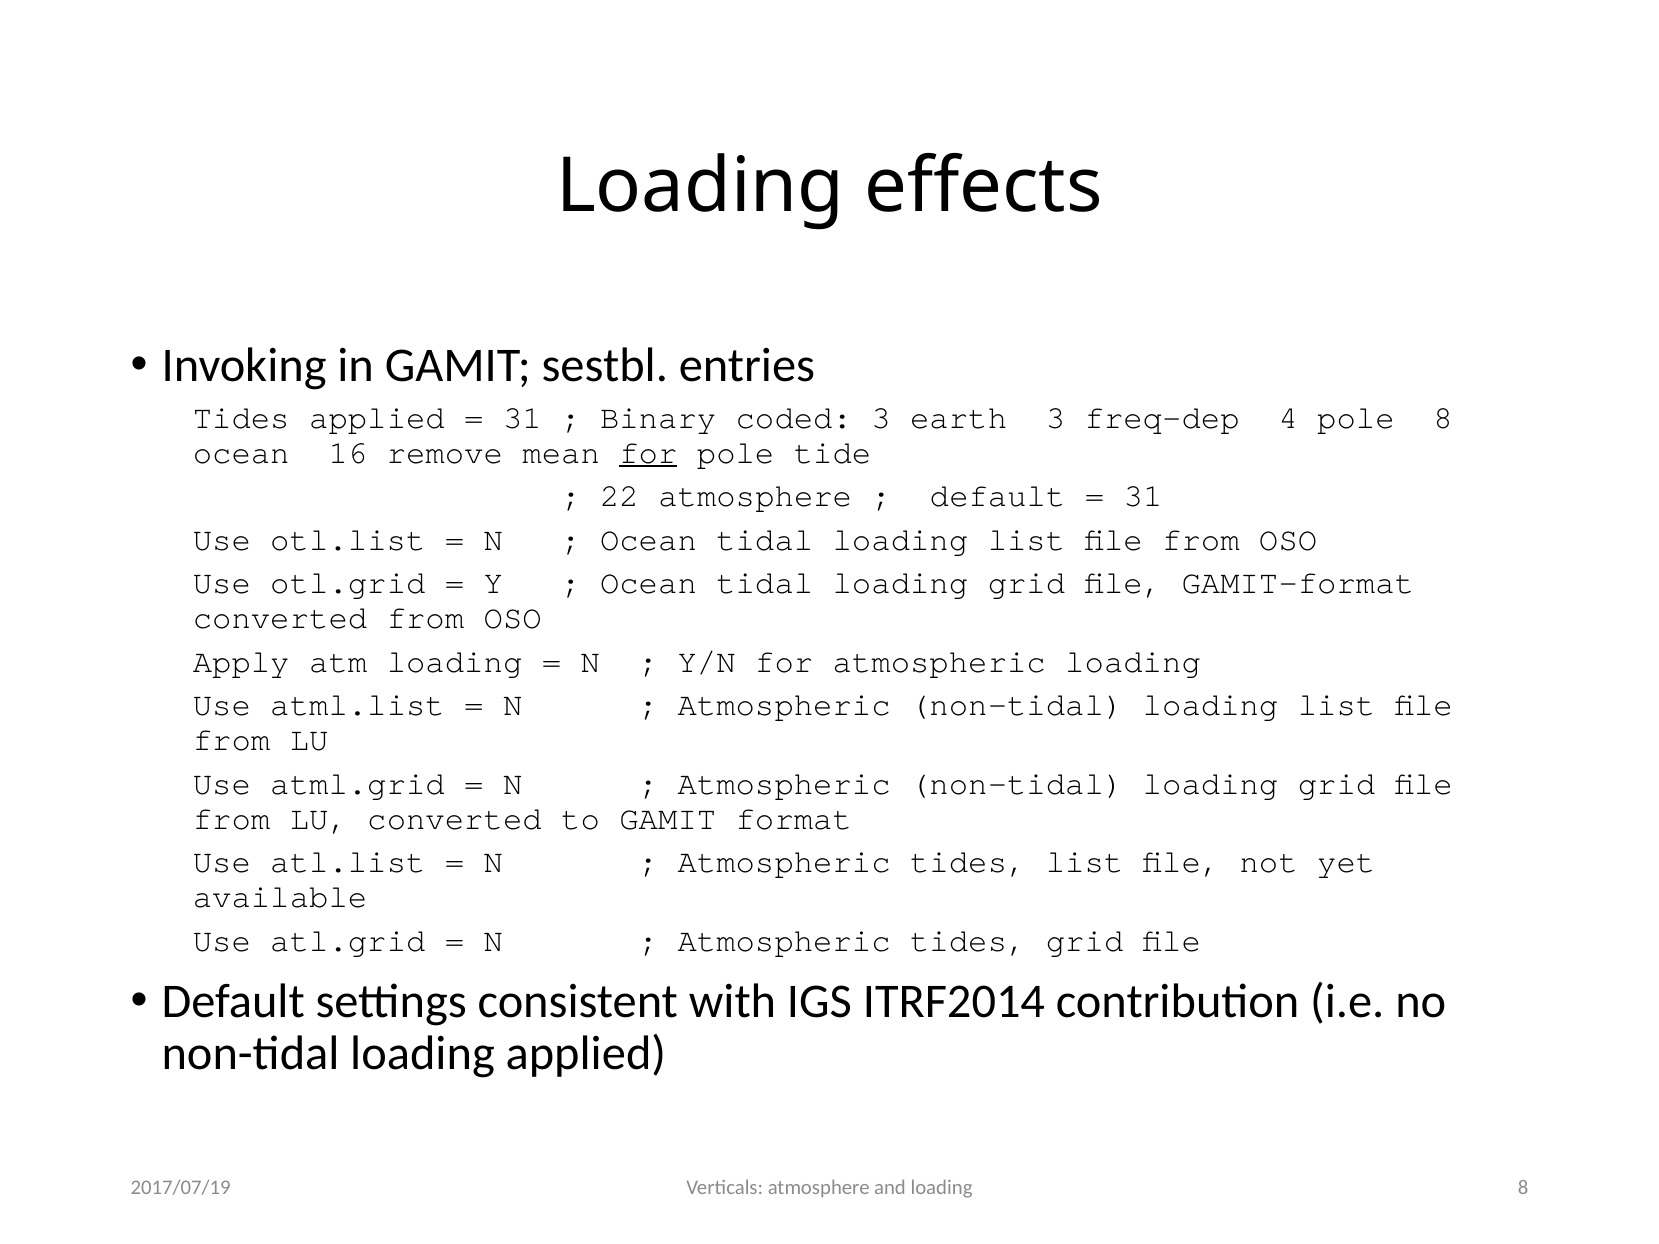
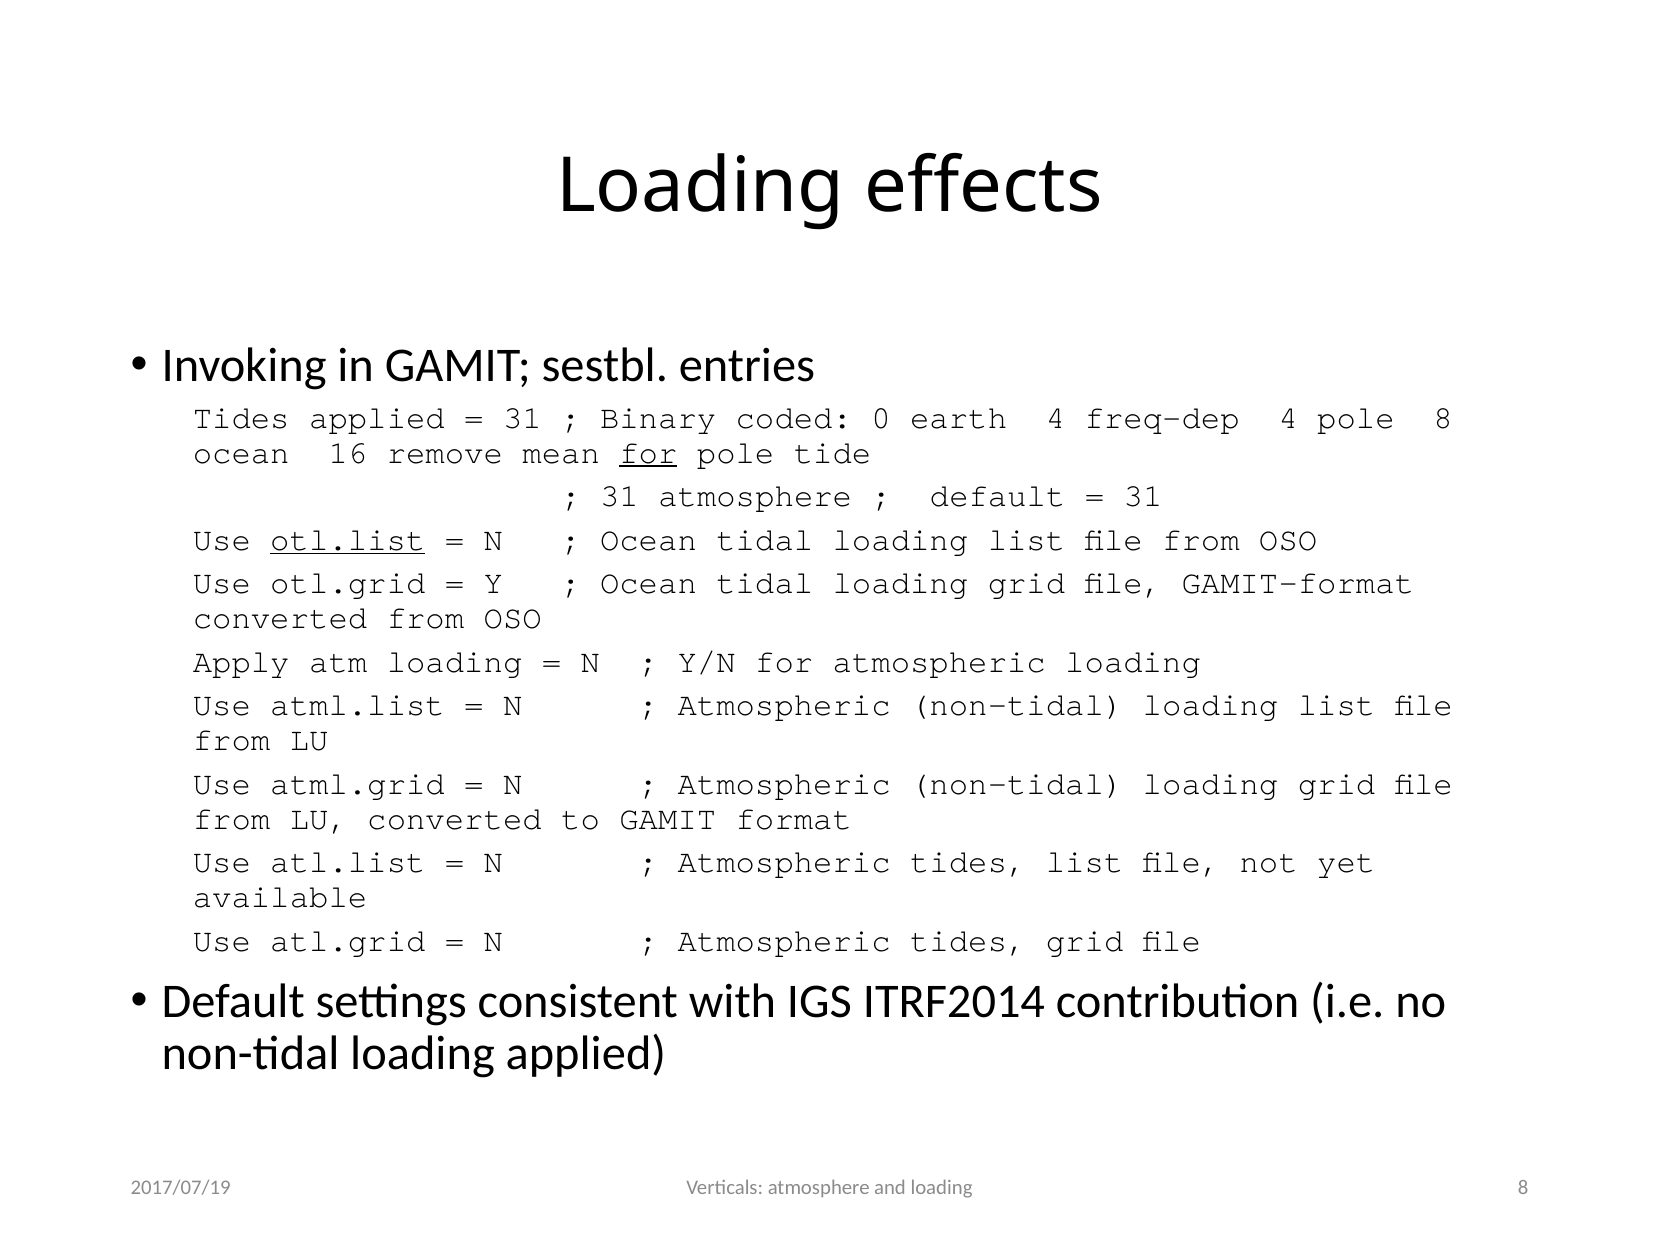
coded 3: 3 -> 0
earth 3: 3 -> 4
22 at (619, 496): 22 -> 31
otl.list underline: none -> present
